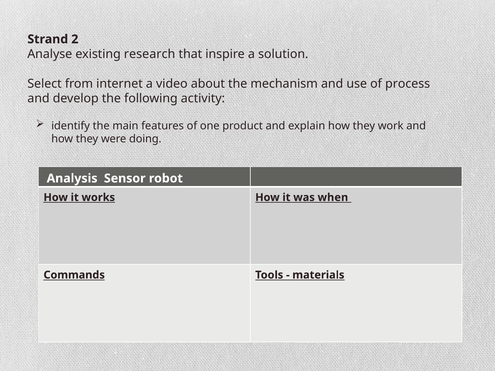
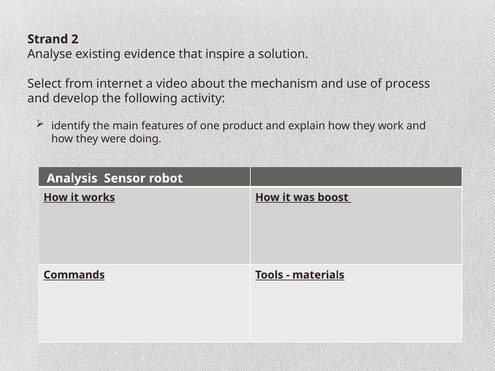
research: research -> evidence
when: when -> boost
